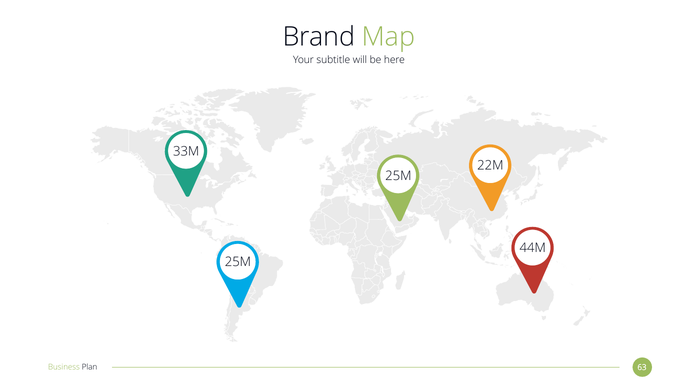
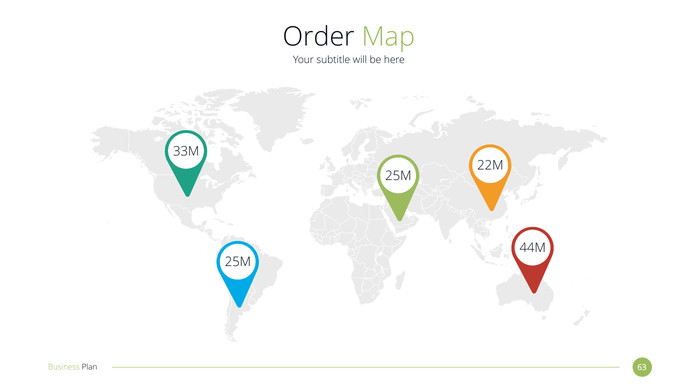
Brand: Brand -> Order
